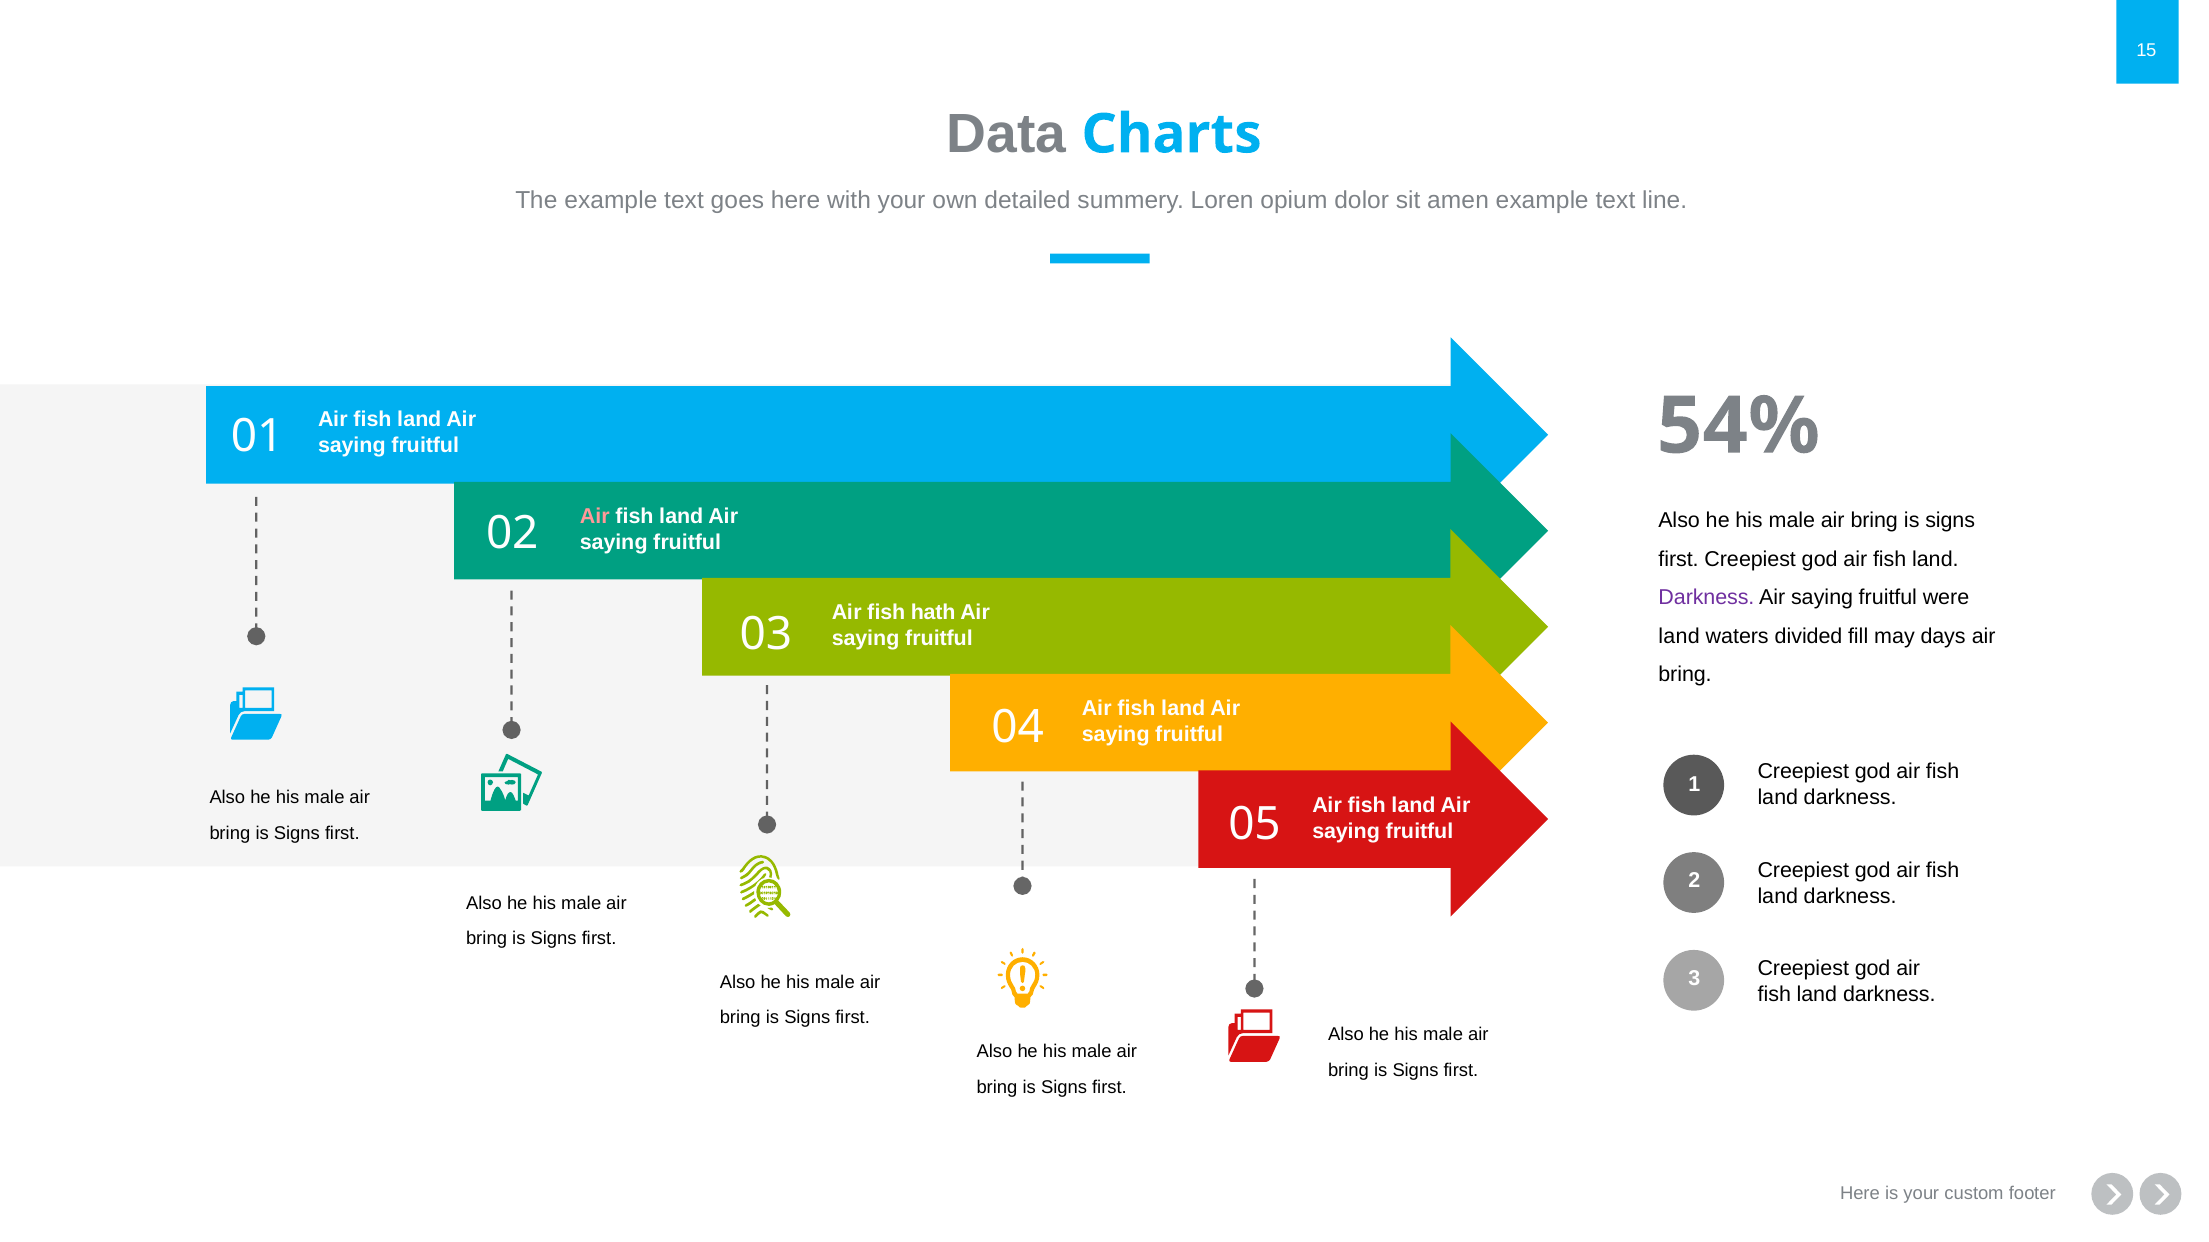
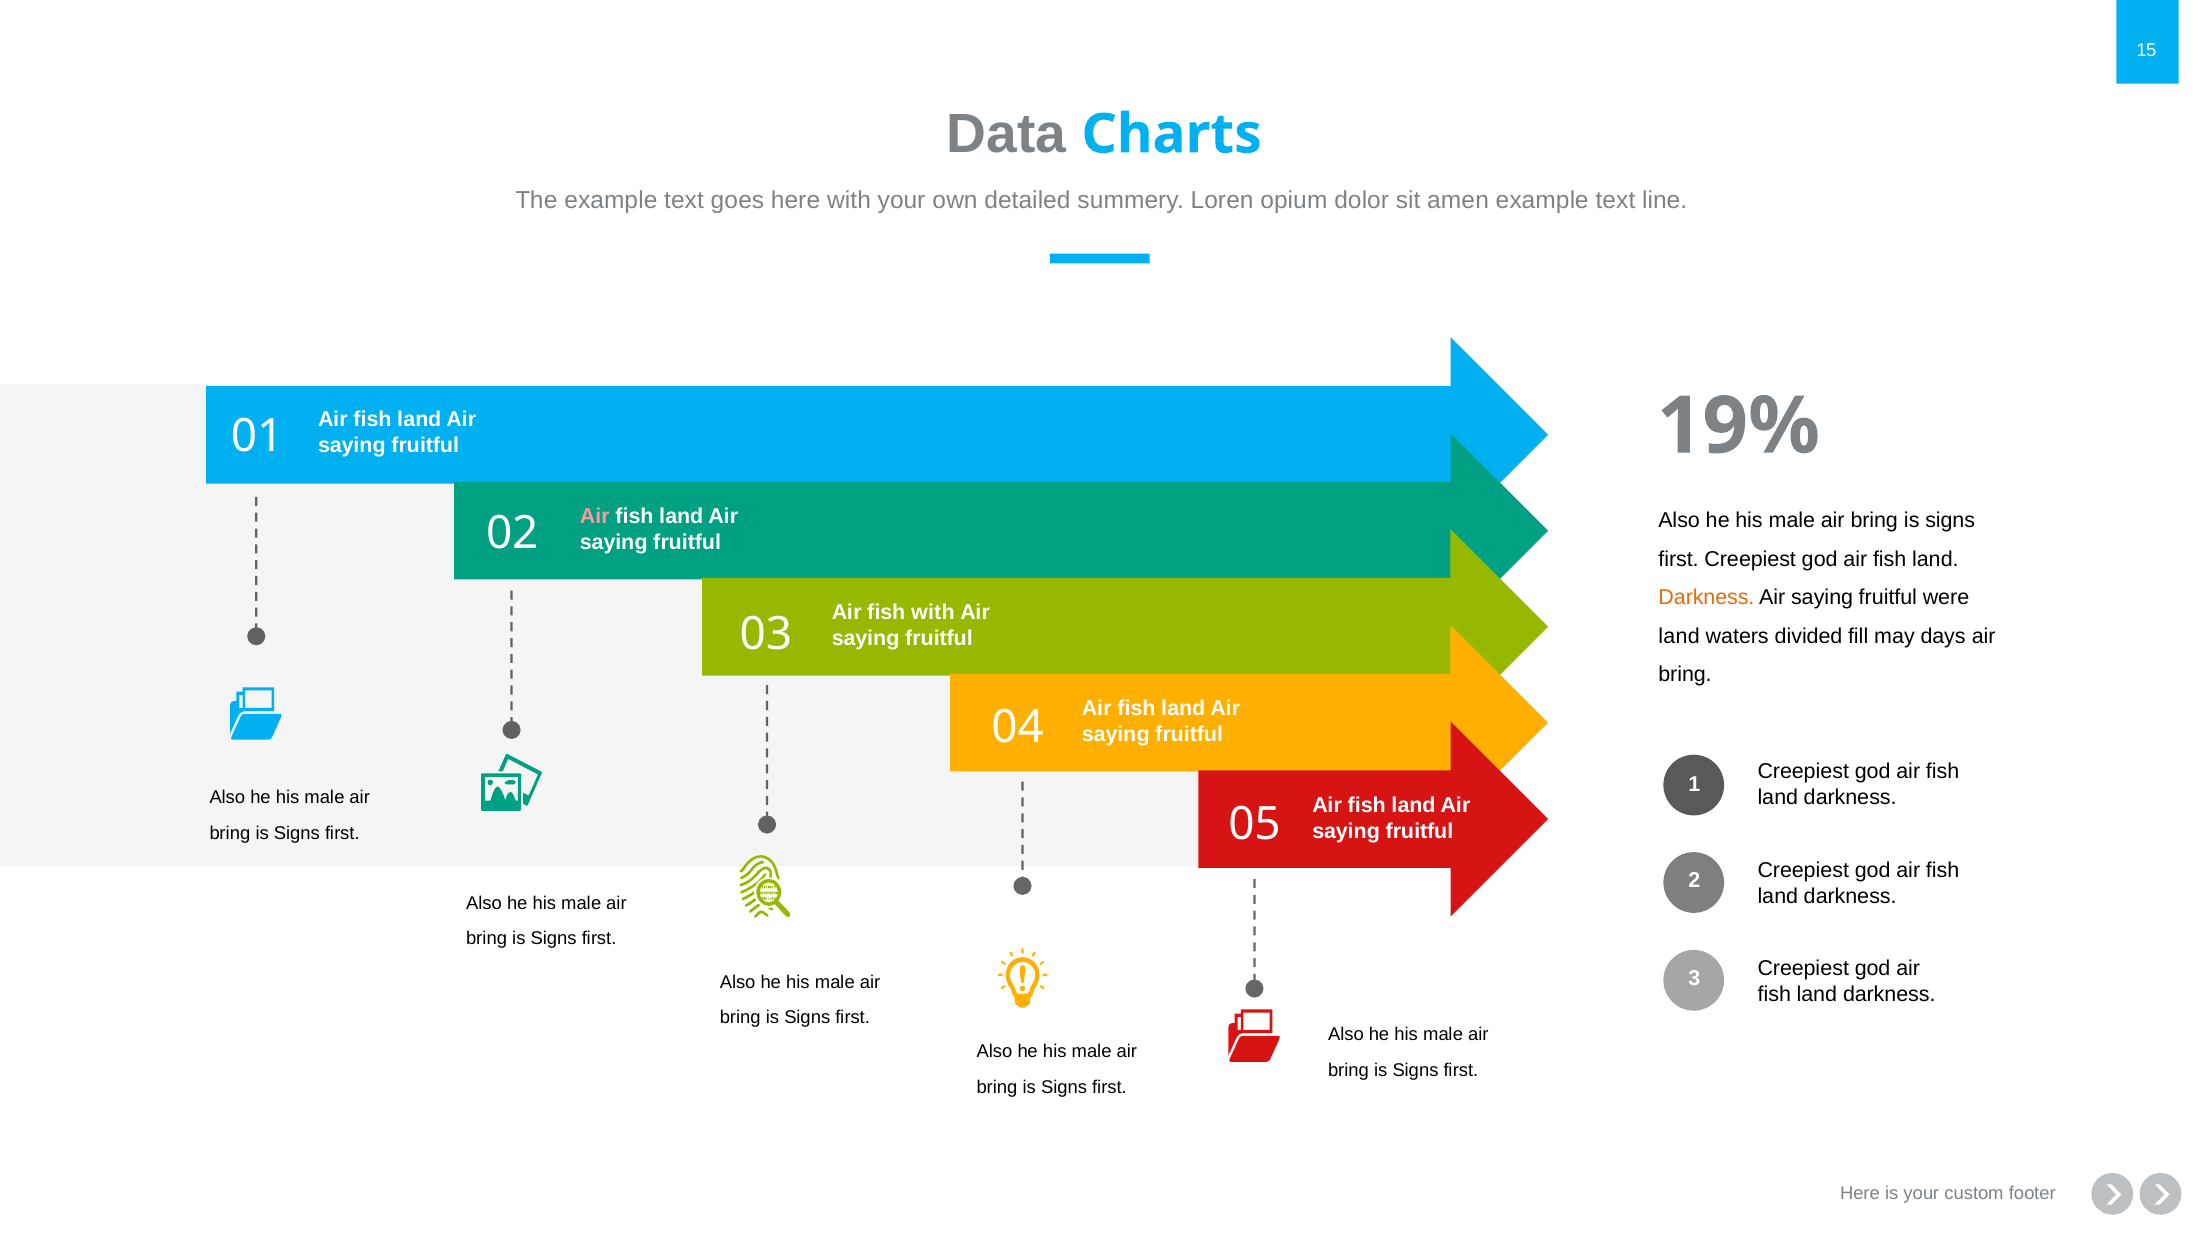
54%: 54% -> 19%
Darkness at (1706, 598) colour: purple -> orange
fish hath: hath -> with
